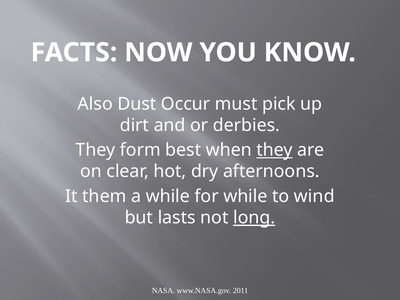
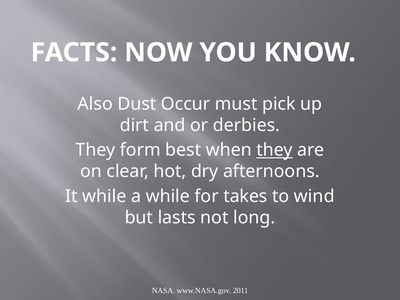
It them: them -> while
for while: while -> takes
long underline: present -> none
